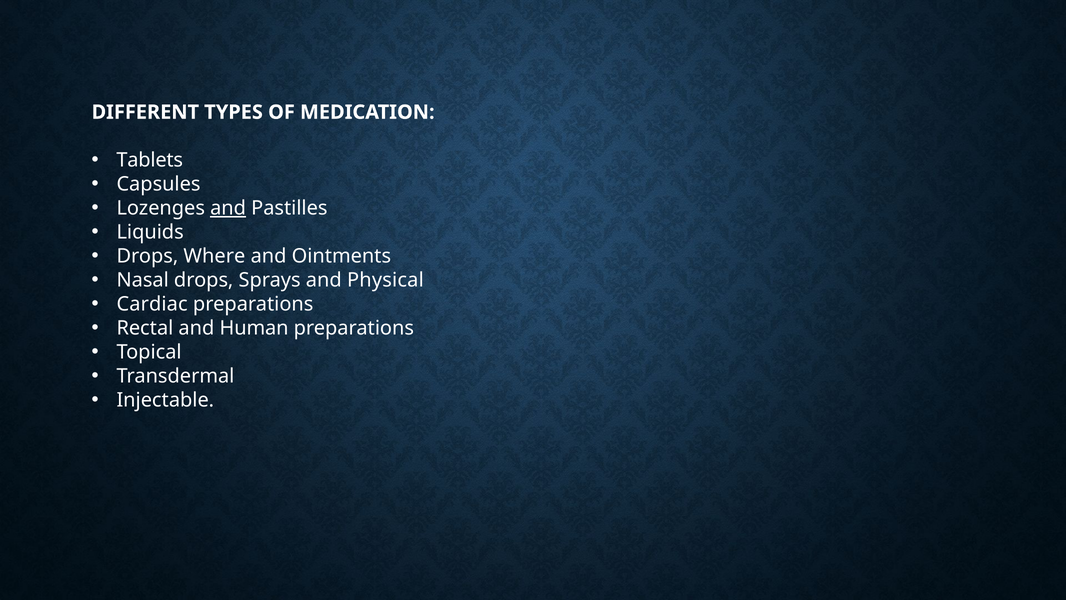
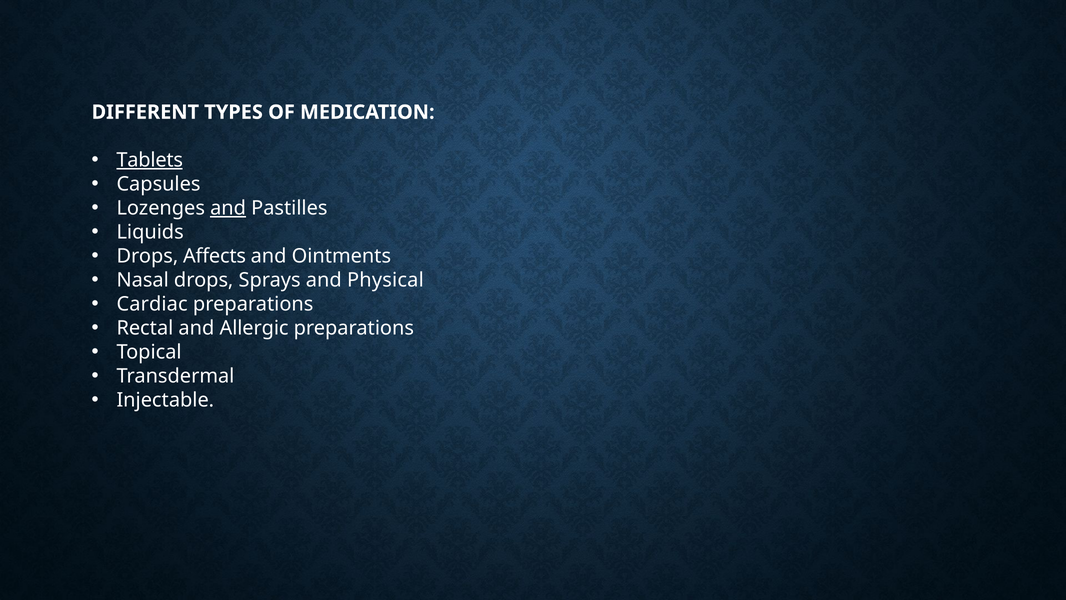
Tablets underline: none -> present
Where: Where -> Affects
Human: Human -> Allergic
